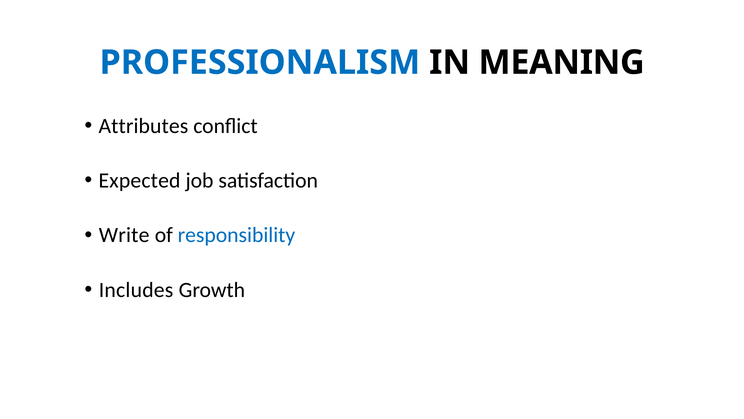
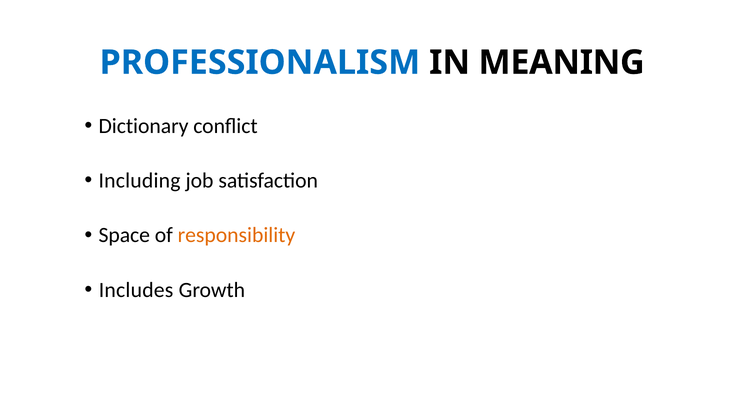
Attributes: Attributes -> Dictionary
Expected: Expected -> Including
Write: Write -> Space
responsibility colour: blue -> orange
